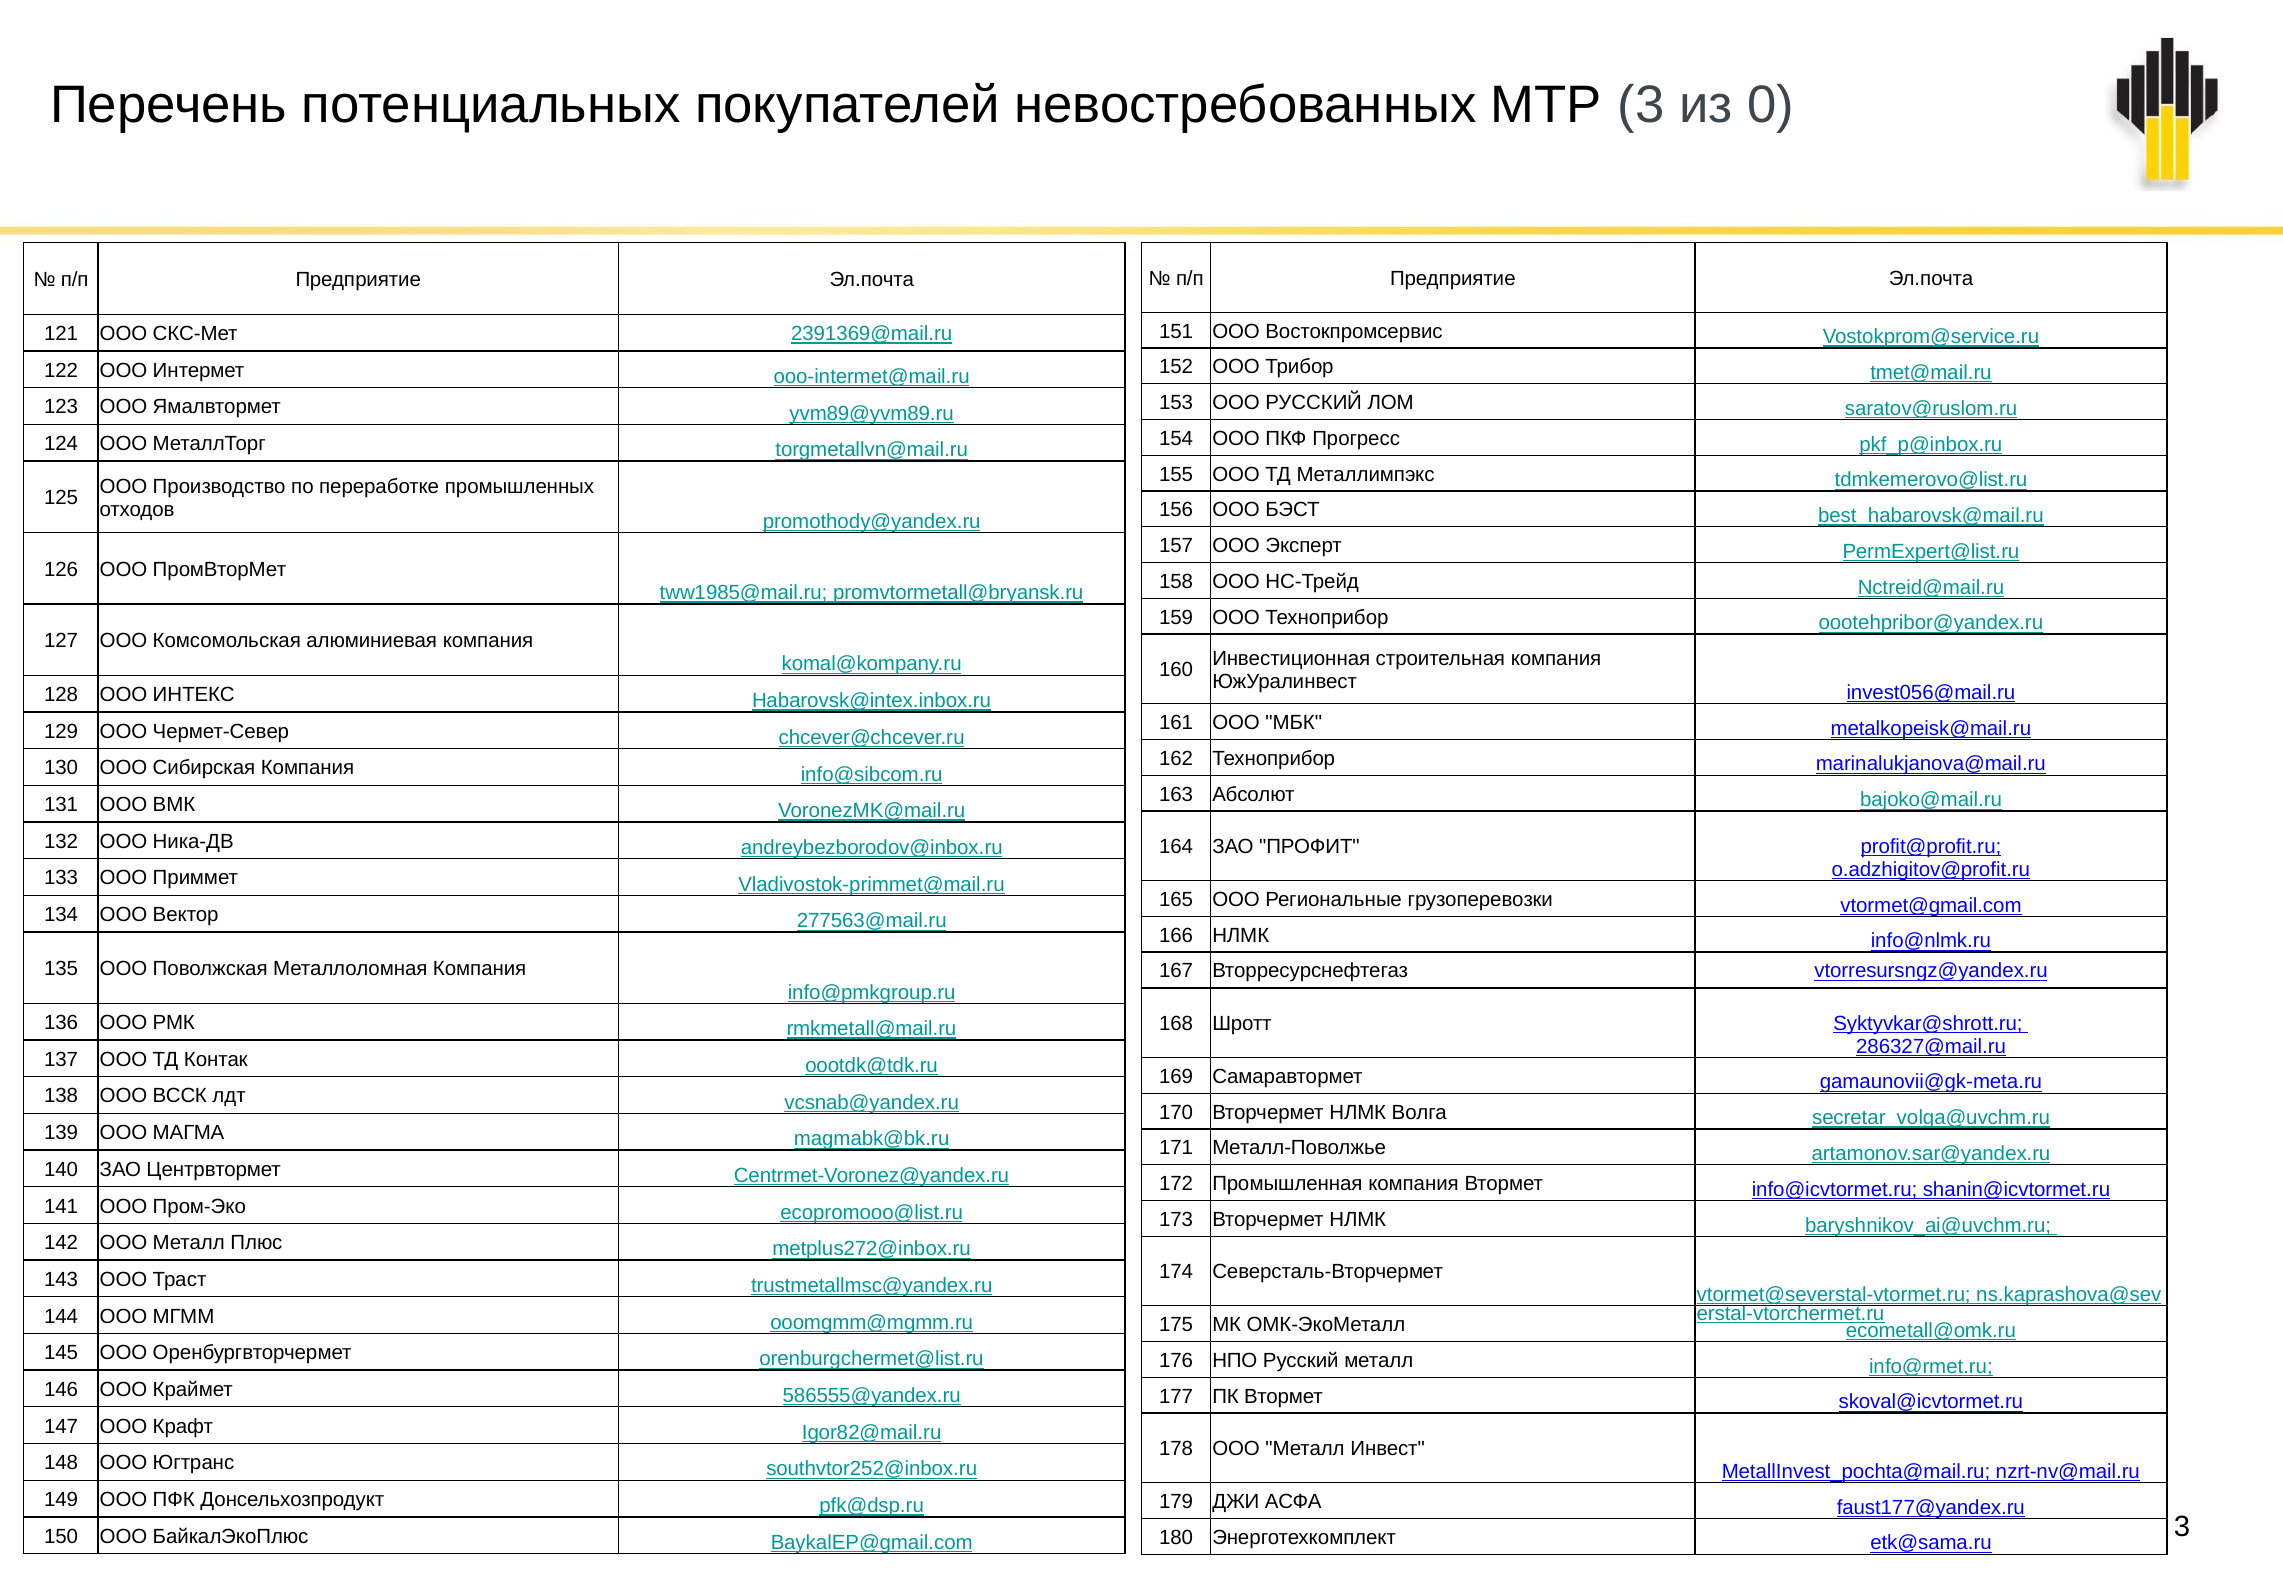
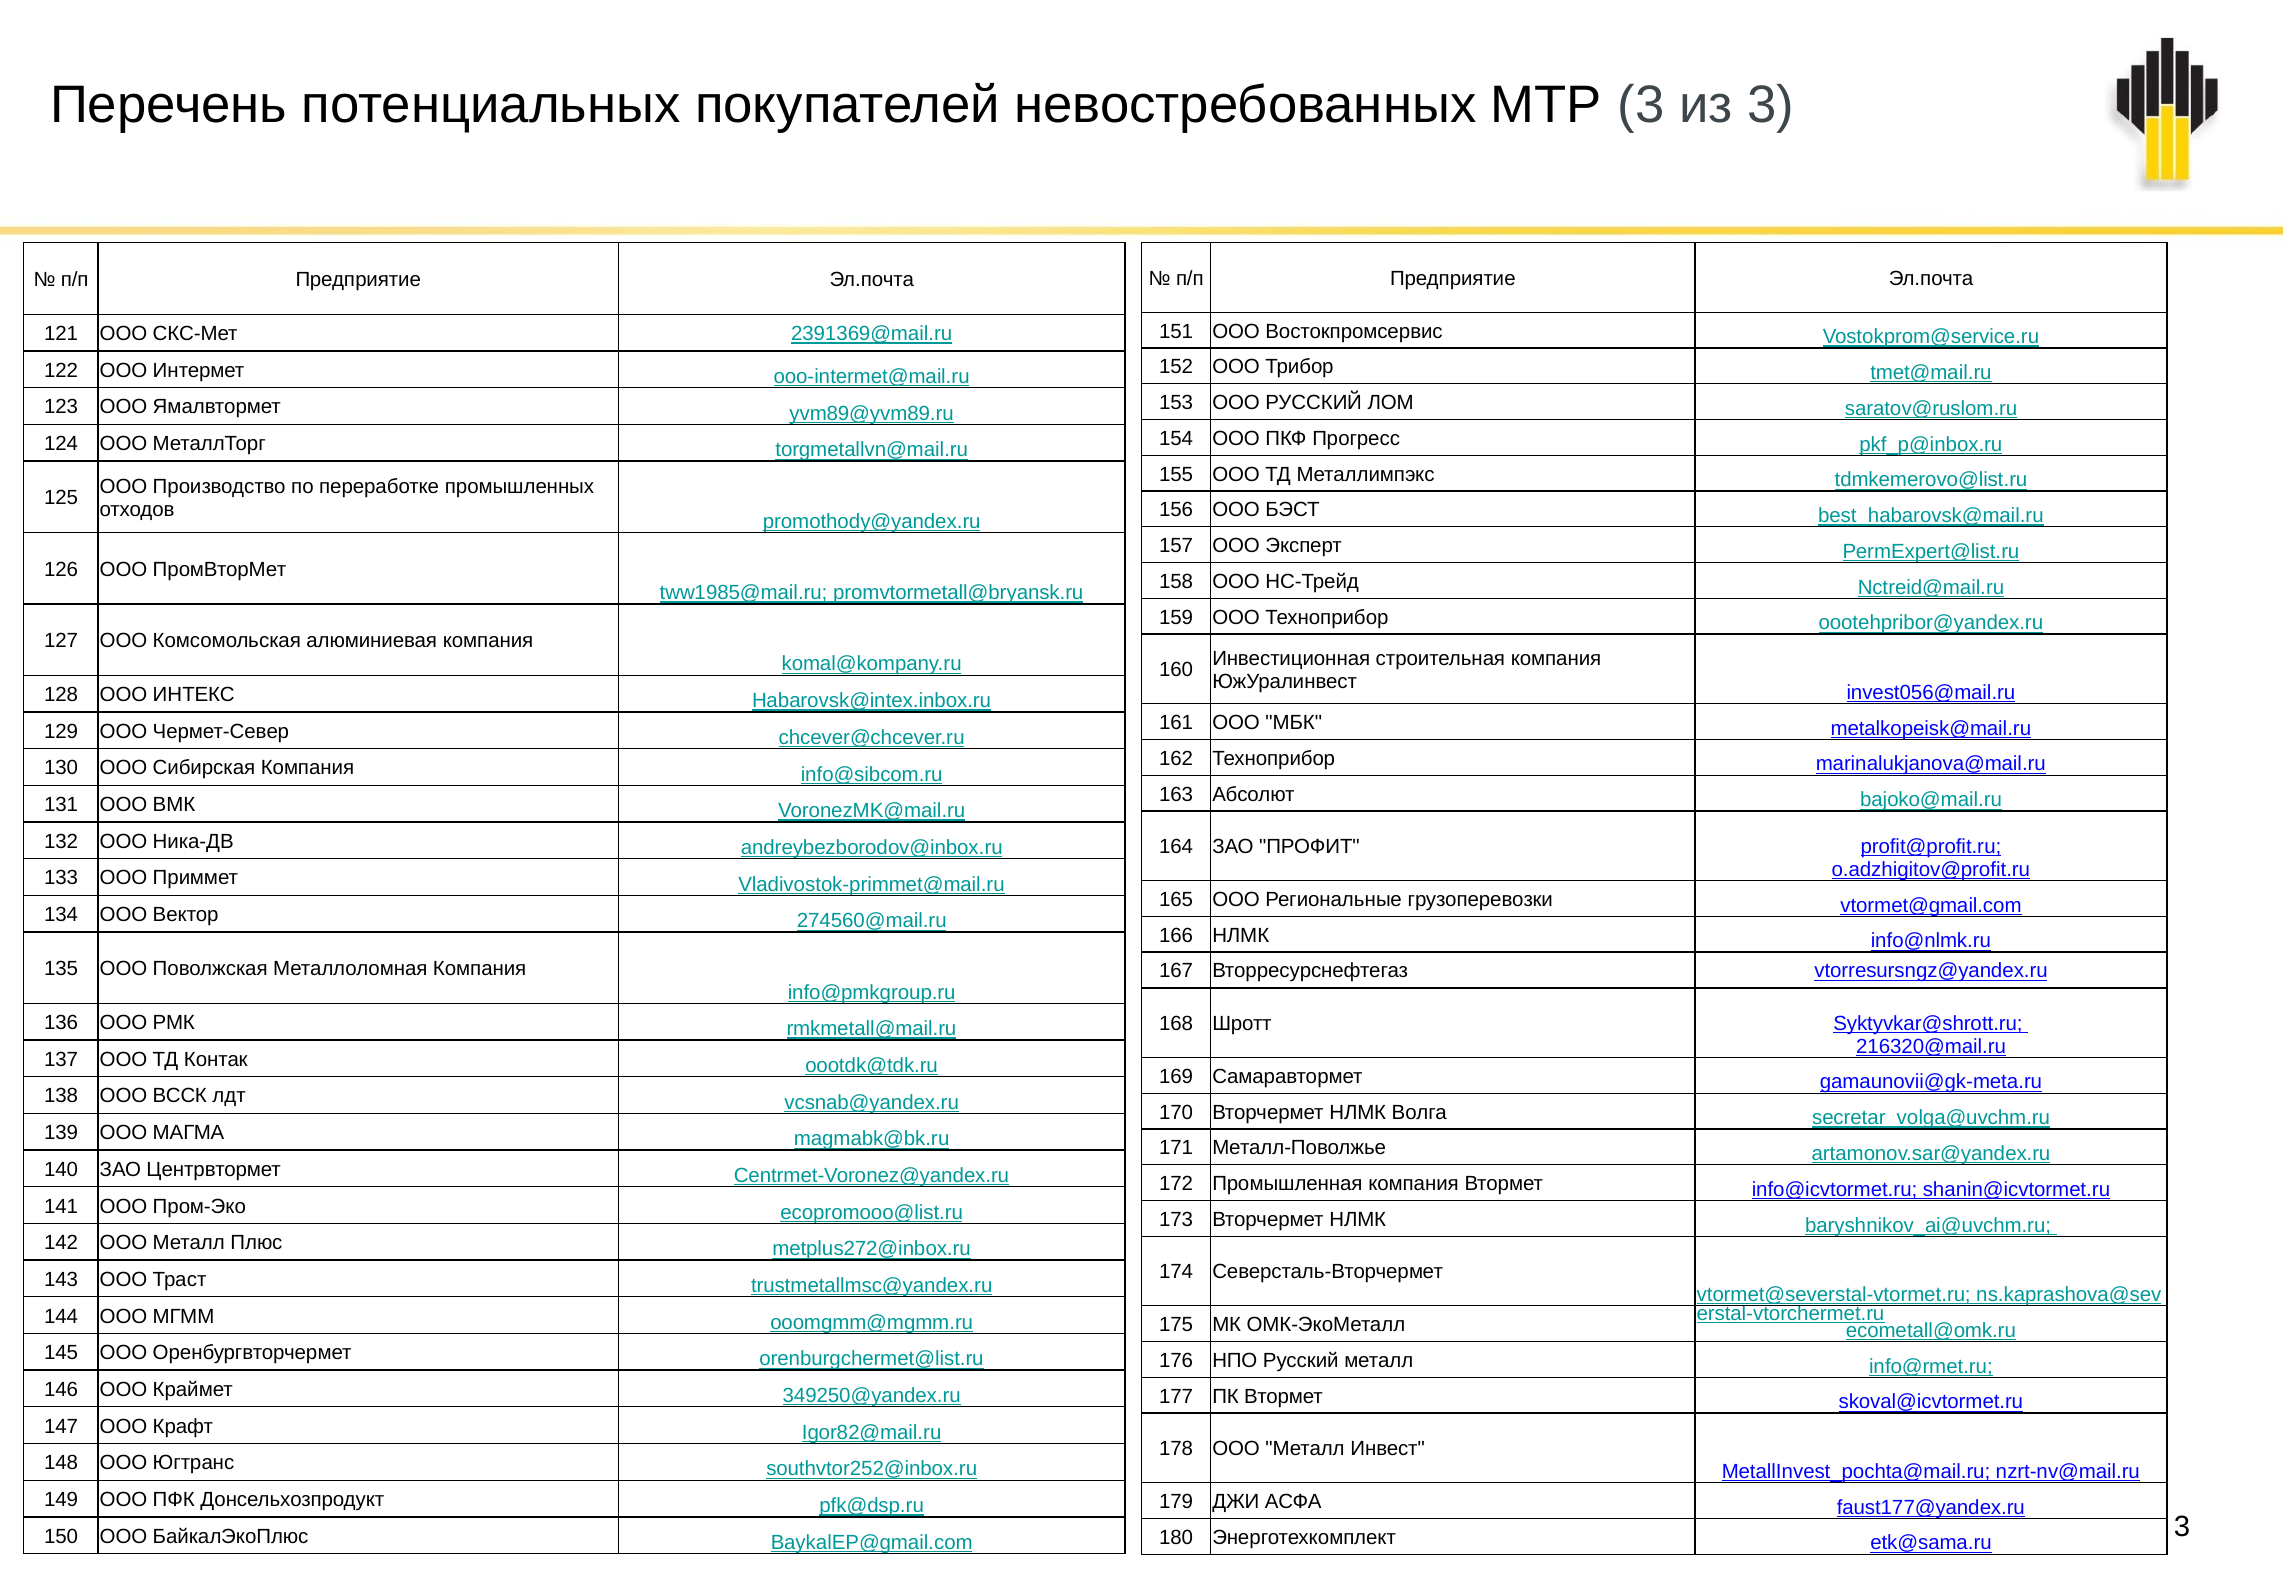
из 0: 0 -> 3
277563@mail.ru: 277563@mail.ru -> 274560@mail.ru
286327@mail.ru: 286327@mail.ru -> 216320@mail.ru
586555@yandex.ru: 586555@yandex.ru -> 349250@yandex.ru
